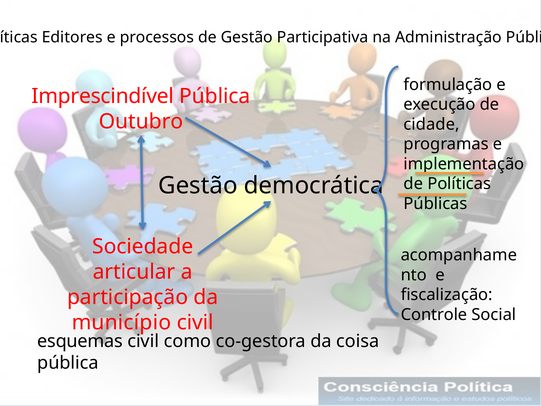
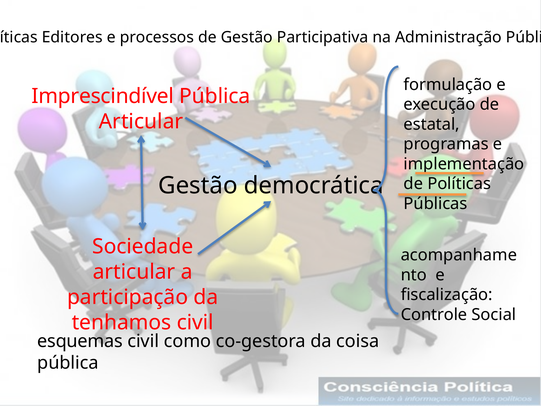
Outubro at (141, 121): Outubro -> Articular
cidade: cidade -> estatal
município: município -> tenhamos
